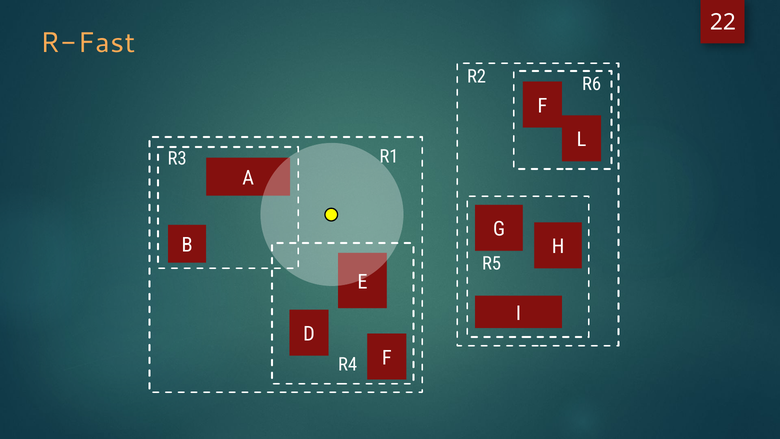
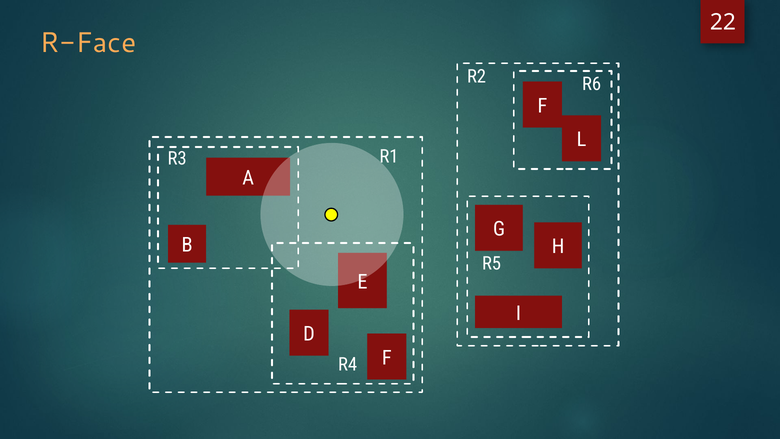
R-Fast: R-Fast -> R-Face
